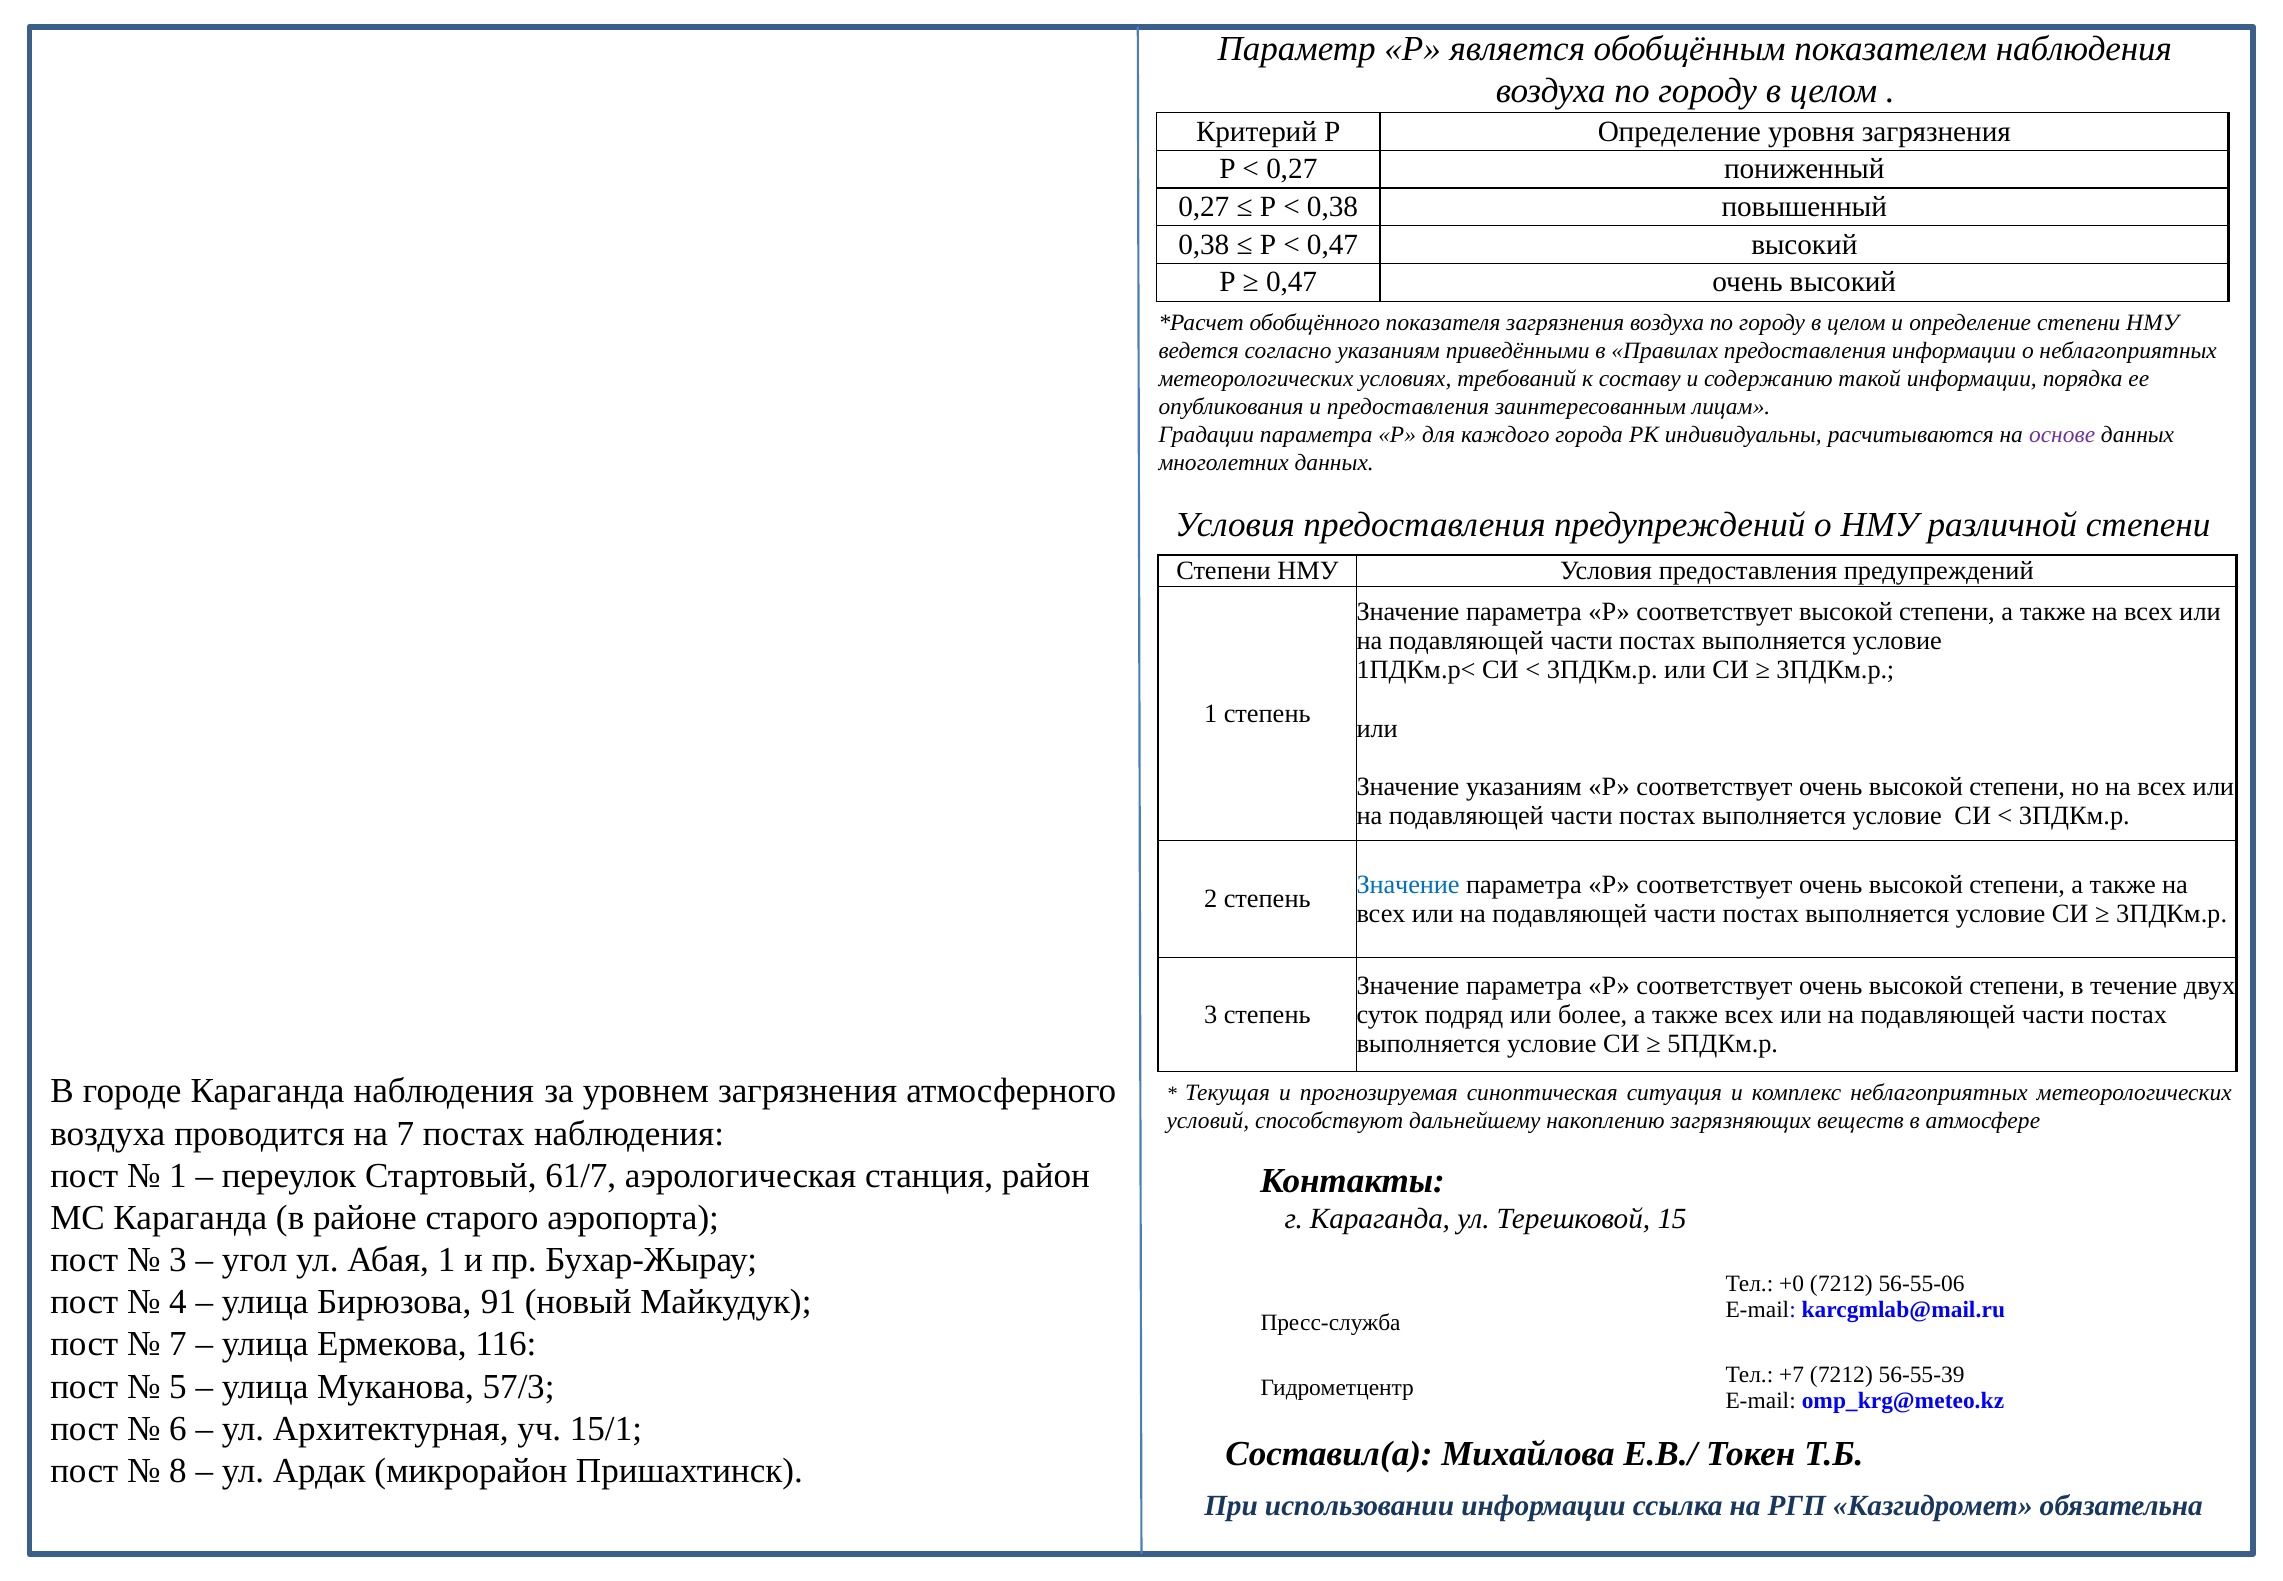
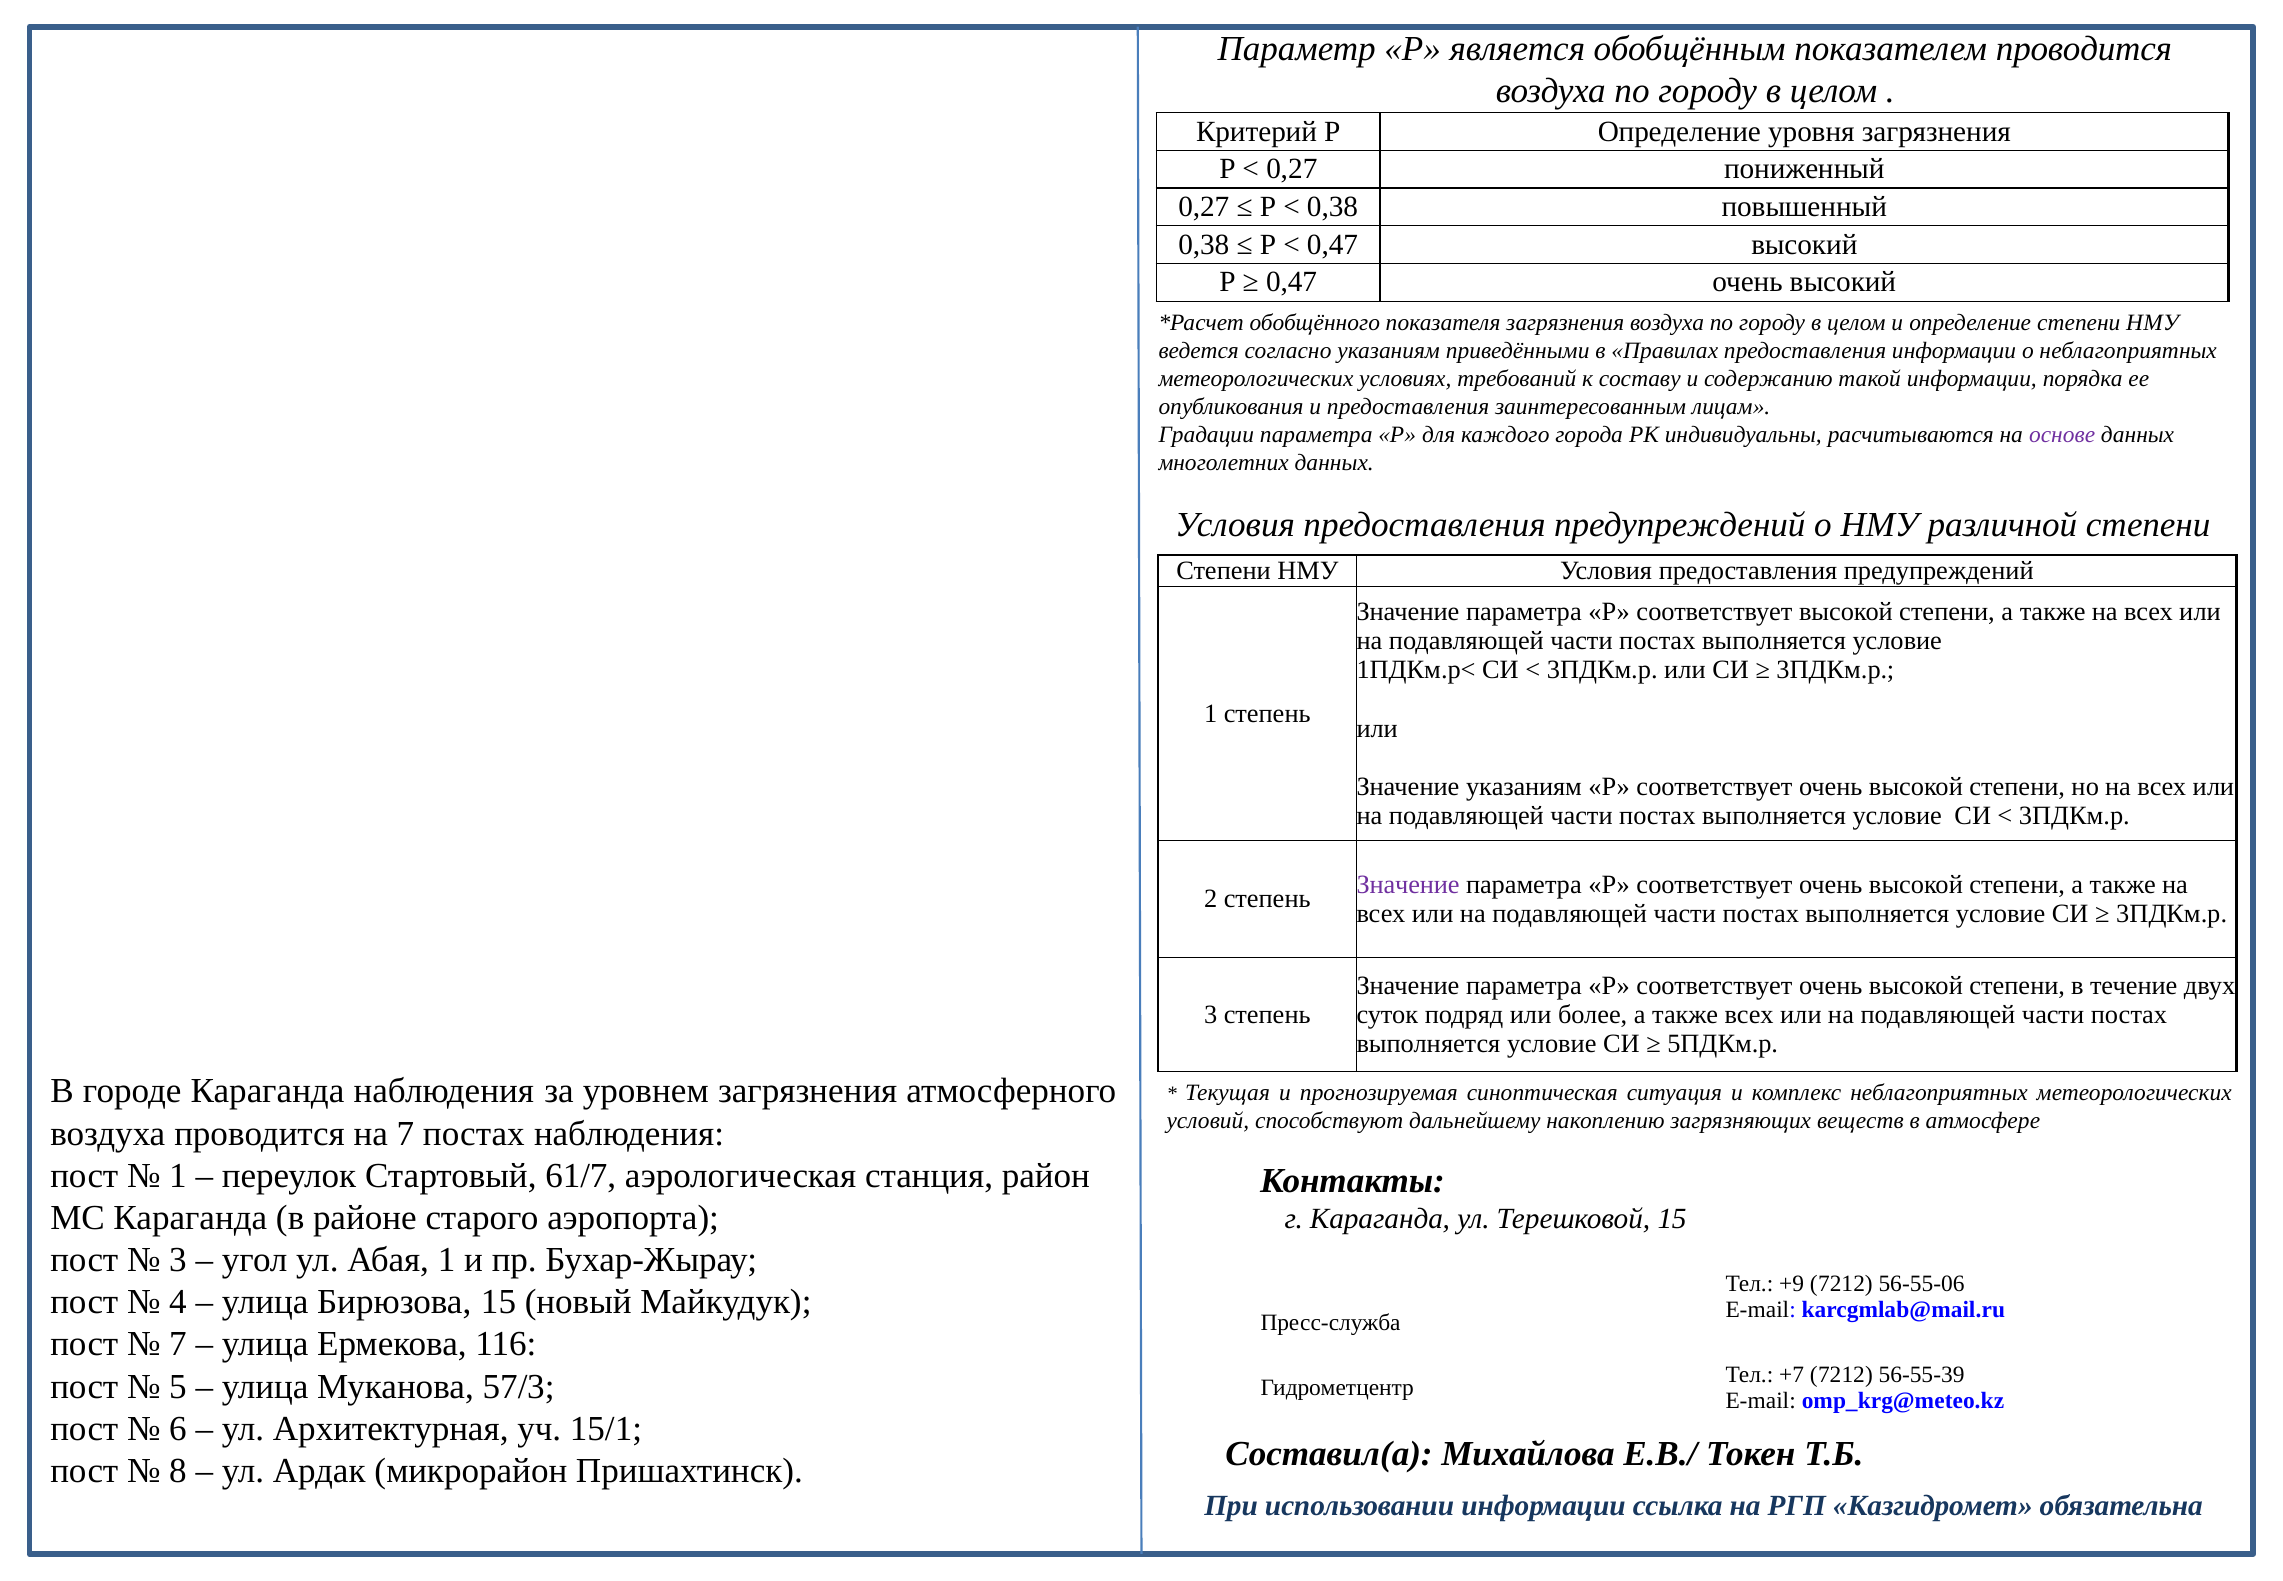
показателем наблюдения: наблюдения -> проводится
Значение at (1408, 884) colour: blue -> purple
+0: +0 -> +9
Бирюзова 91: 91 -> 15
